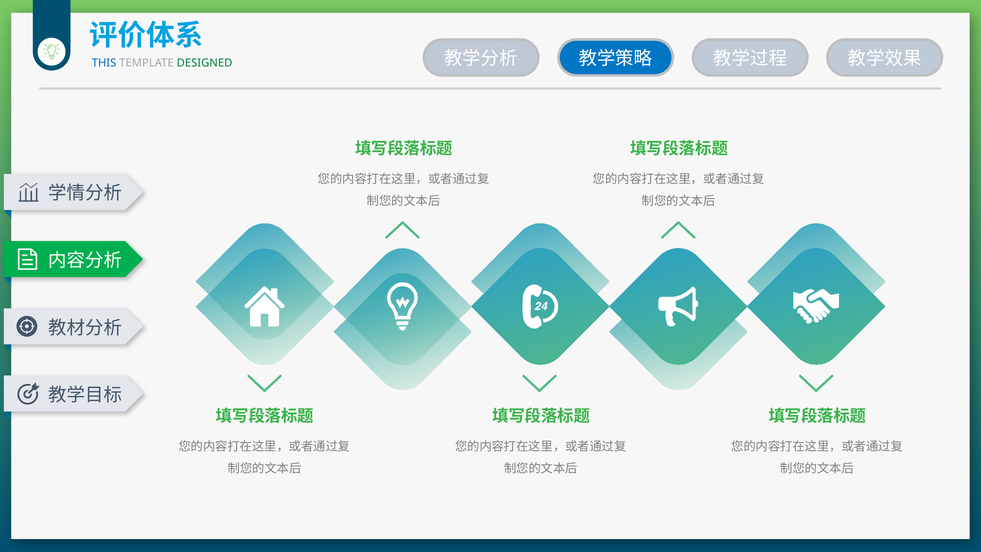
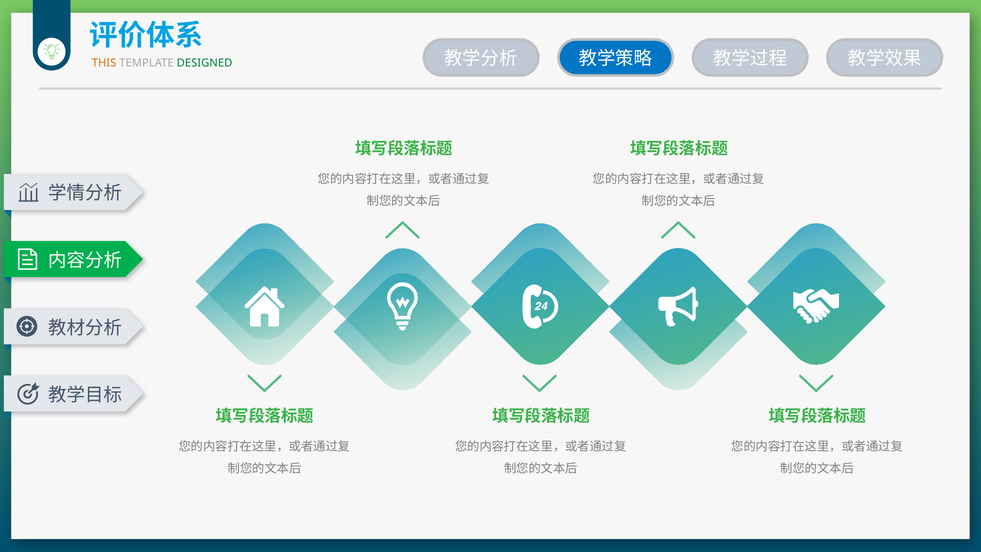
THIS colour: blue -> orange
